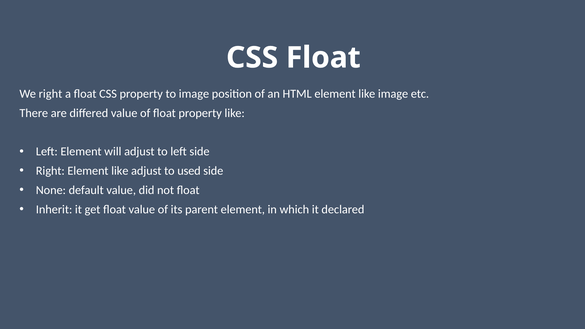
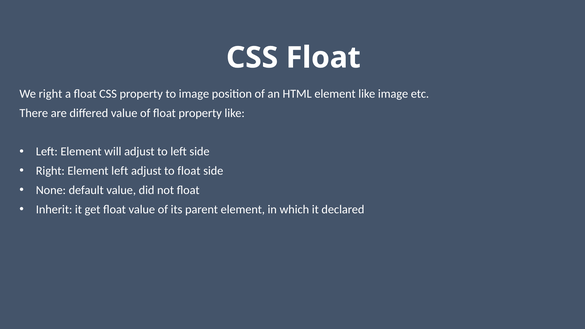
Right Element like: like -> left
to used: used -> float
